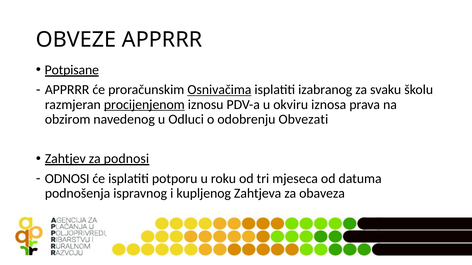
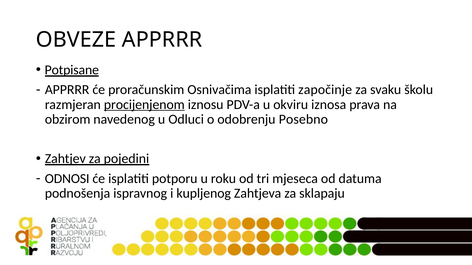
Osnivačima underline: present -> none
izabranog: izabranog -> započinje
Obvezati: Obvezati -> Posebno
podnosi: podnosi -> pojedini
obaveza: obaveza -> sklapaju
